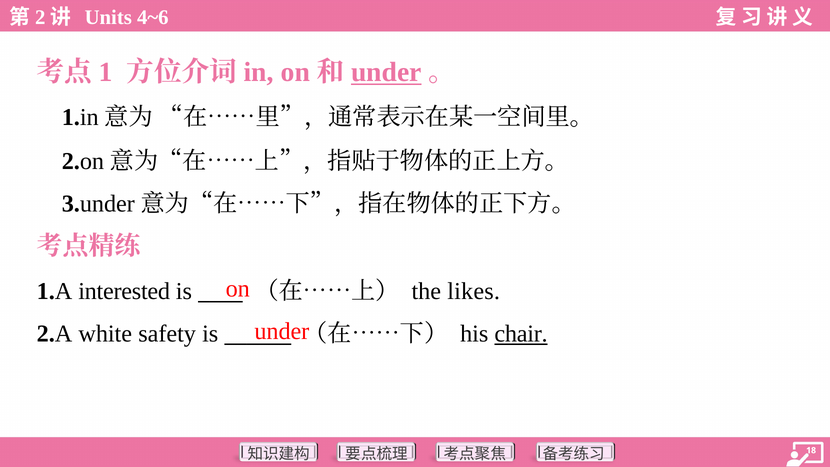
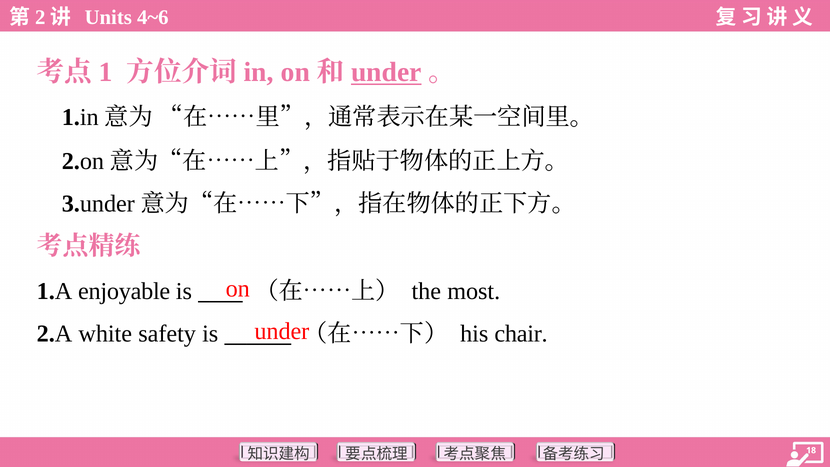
interested: interested -> enjoyable
likes: likes -> most
chair underline: present -> none
